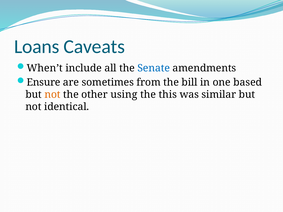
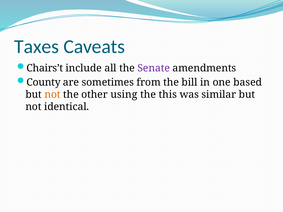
Loans: Loans -> Taxes
When’t: When’t -> Chairs’t
Senate colour: blue -> purple
Ensure: Ensure -> County
